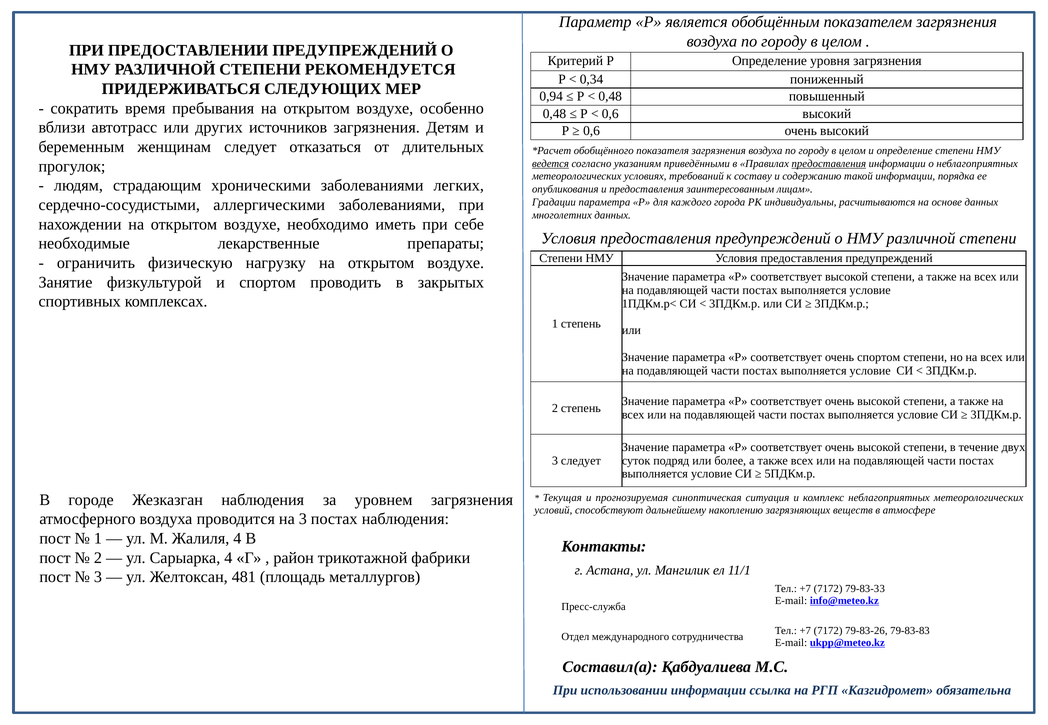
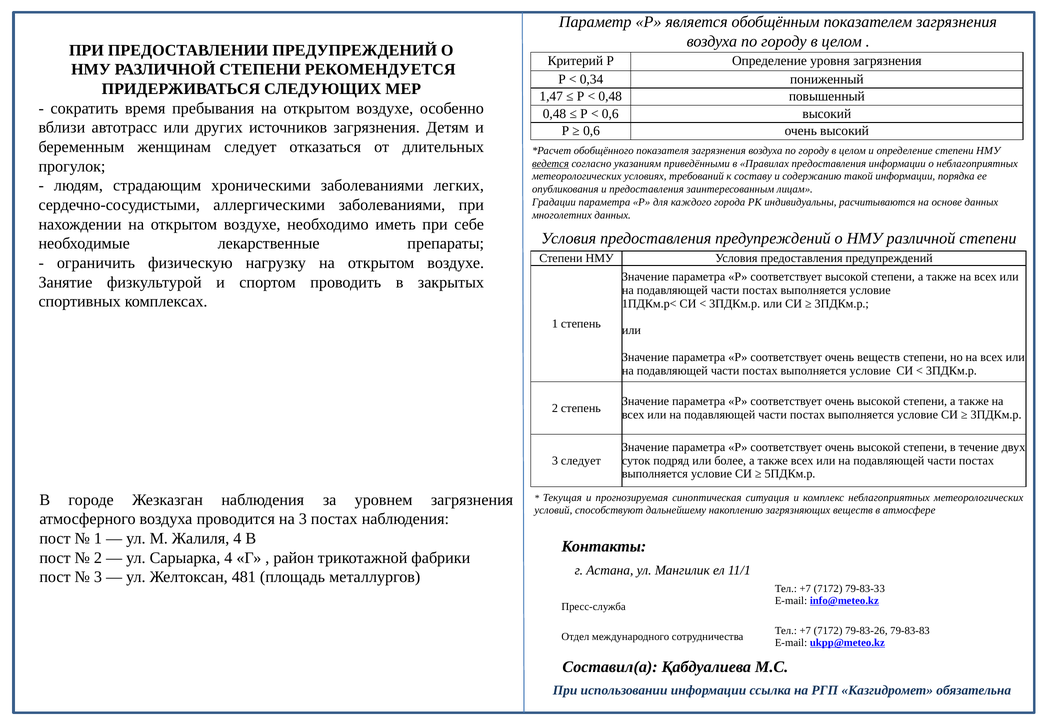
0,94: 0,94 -> 1,47
предоставления at (829, 164) underline: present -> none
очень спортом: спортом -> веществ
